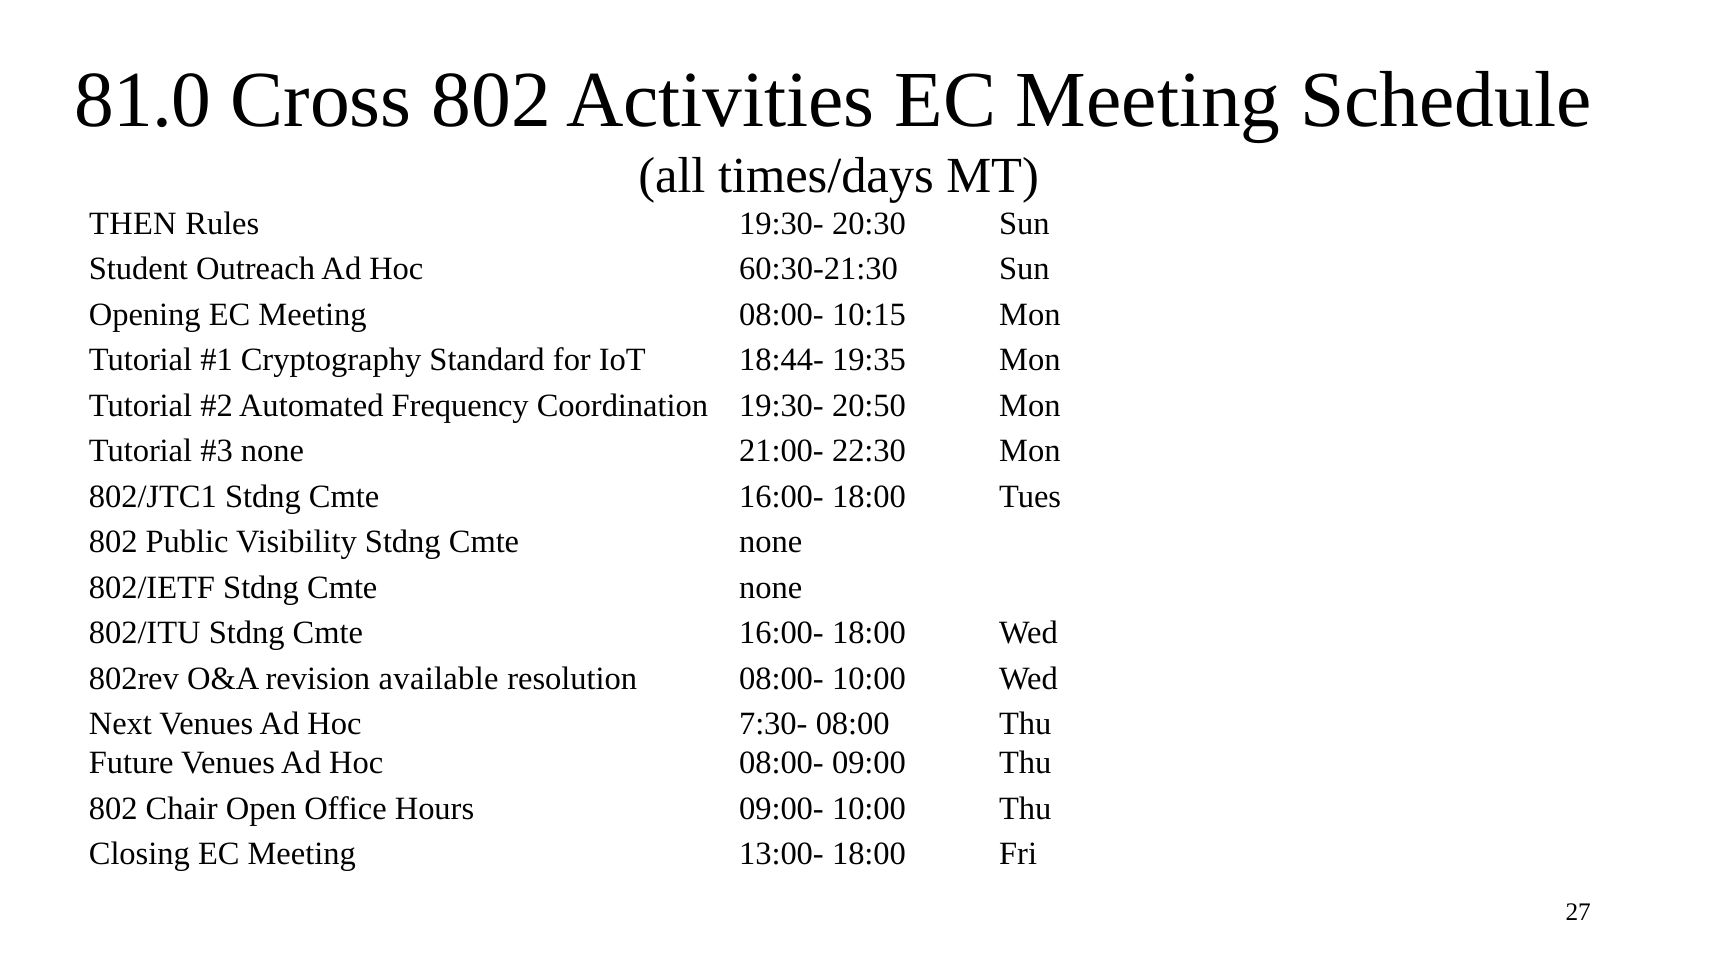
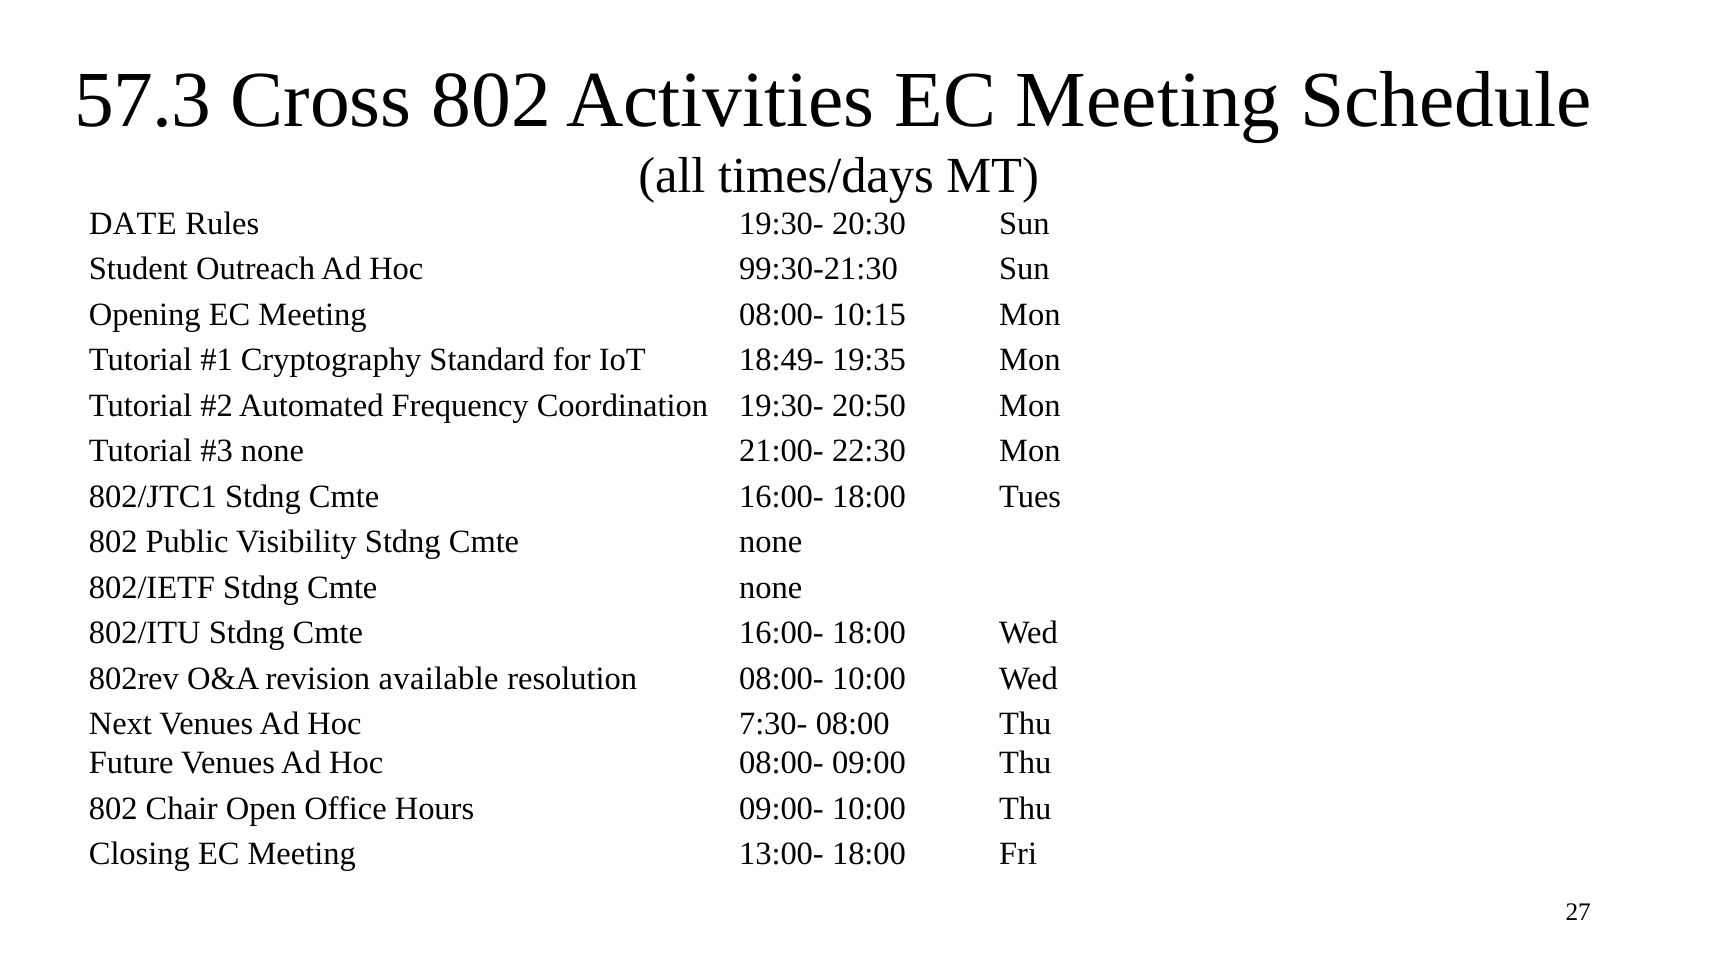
81.0: 81.0 -> 57.3
THEN: THEN -> DATE
60:30-21:30: 60:30-21:30 -> 99:30-21:30
18:44-: 18:44- -> 18:49-
